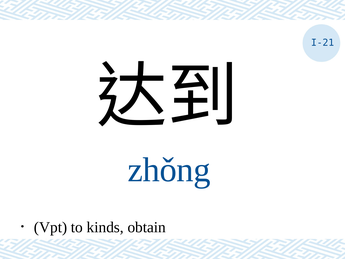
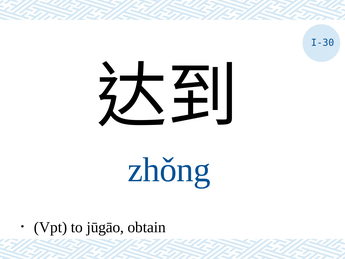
I-21: I-21 -> I-30
kinds: kinds -> jūgāo
